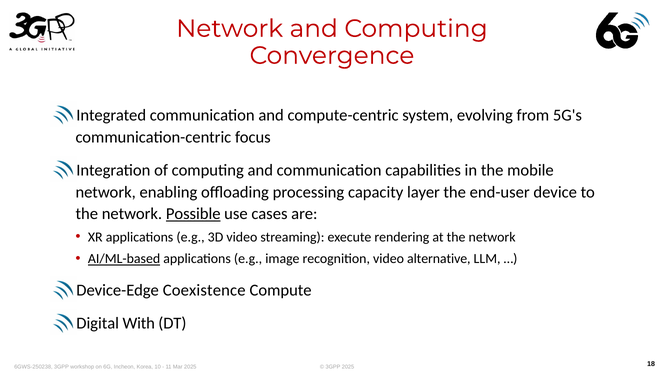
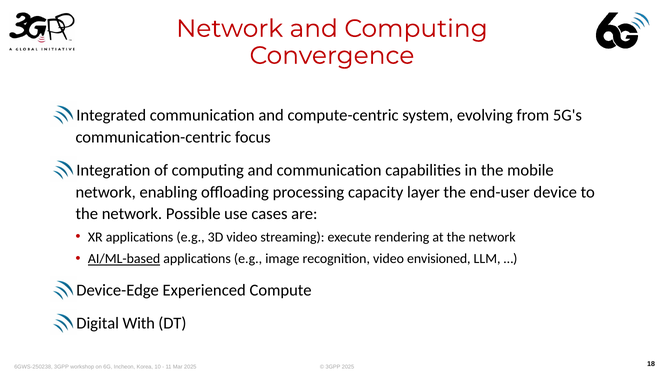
Possible underline: present -> none
alternative: alternative -> envisioned
Coexistence: Coexistence -> Experienced
